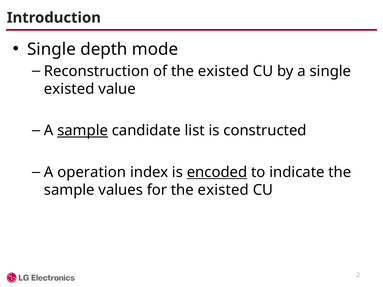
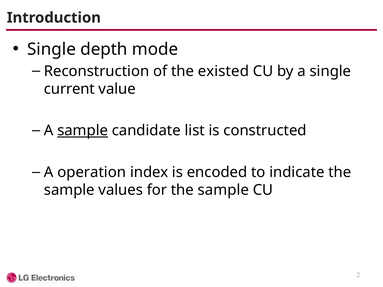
existed at (69, 89): existed -> current
encoded underline: present -> none
for the existed: existed -> sample
